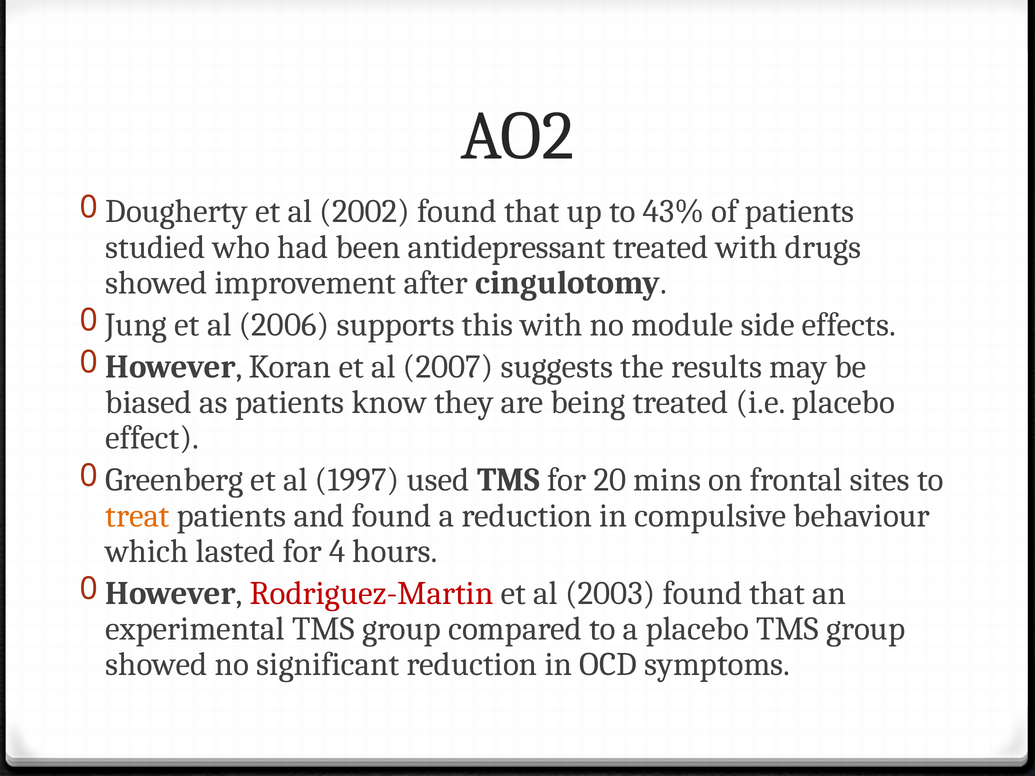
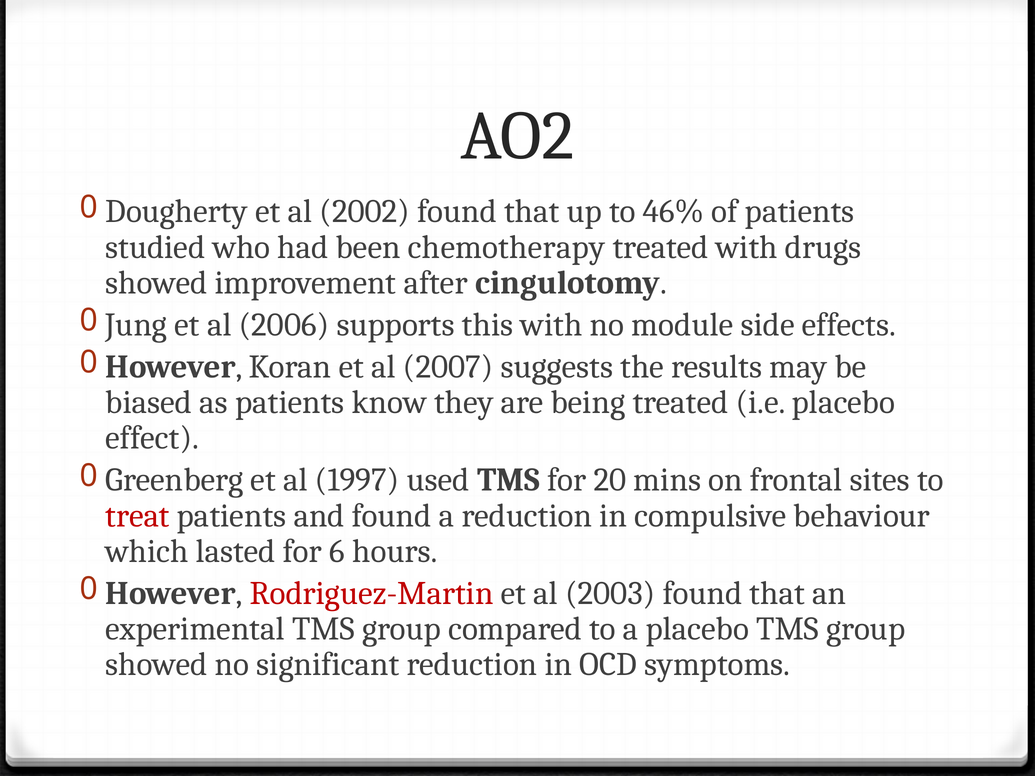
43%: 43% -> 46%
antidepressant: antidepressant -> chemotherapy
treat colour: orange -> red
4: 4 -> 6
